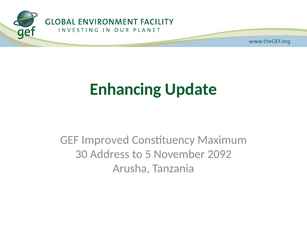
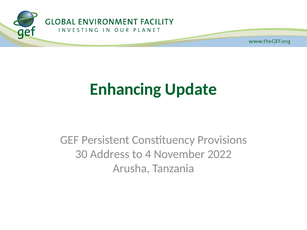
Improved: Improved -> Persistent
Maximum: Maximum -> Provisions
5: 5 -> 4
2092: 2092 -> 2022
